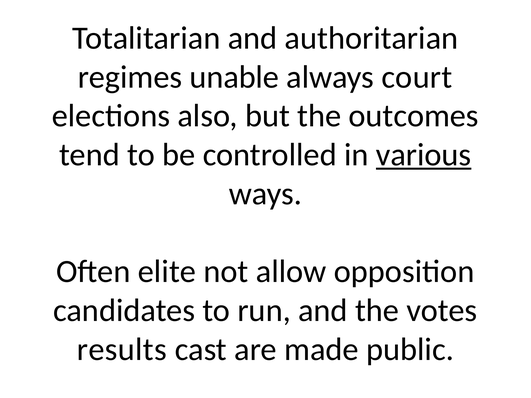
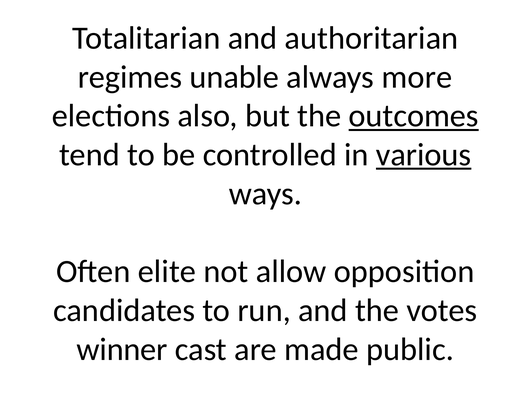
court: court -> more
outcomes underline: none -> present
results: results -> winner
